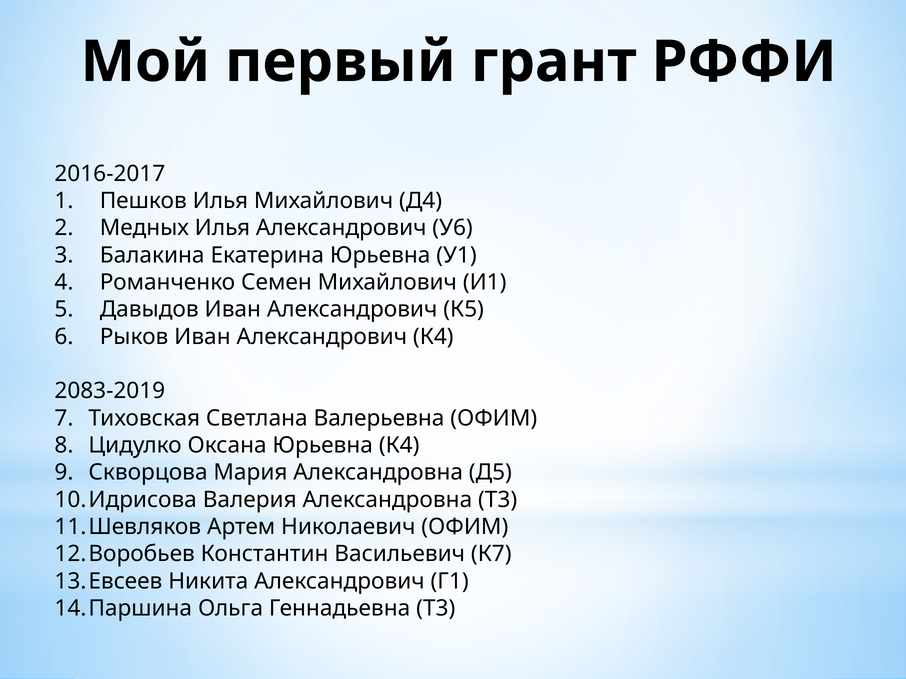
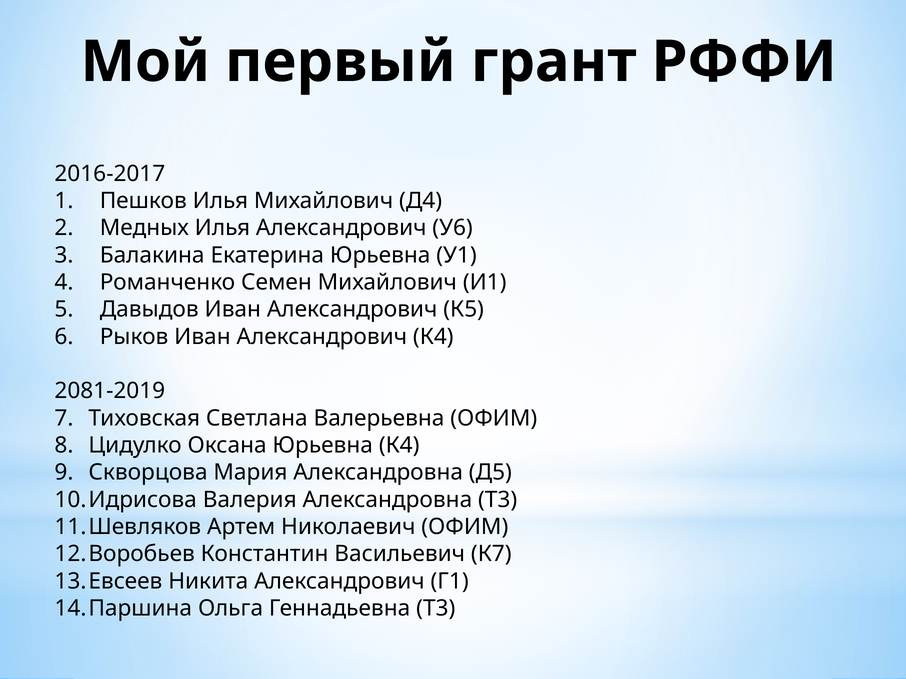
2083-2019: 2083-2019 -> 2081-2019
